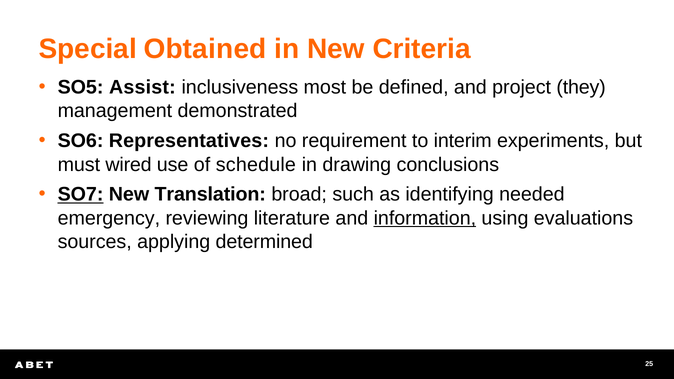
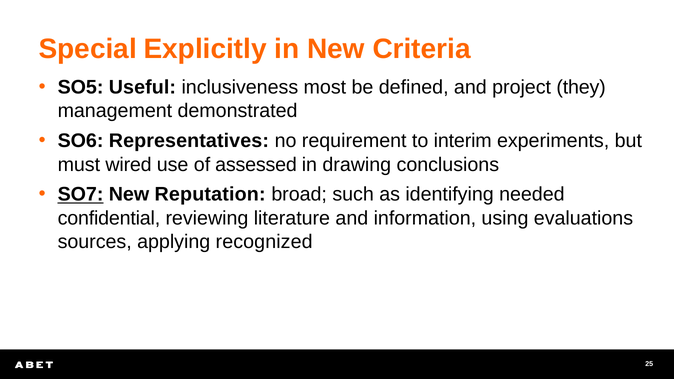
Obtained: Obtained -> Explicitly
Assist: Assist -> Useful
schedule: schedule -> assessed
Translation: Translation -> Reputation
emergency: emergency -> confidential
information underline: present -> none
determined: determined -> recognized
